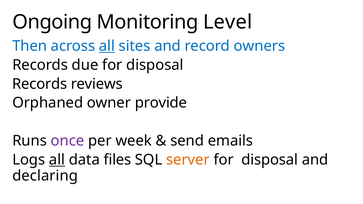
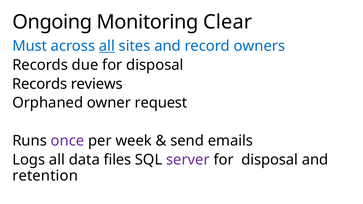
Level: Level -> Clear
Then: Then -> Must
provide: provide -> request
all at (57, 160) underline: present -> none
server colour: orange -> purple
declaring: declaring -> retention
